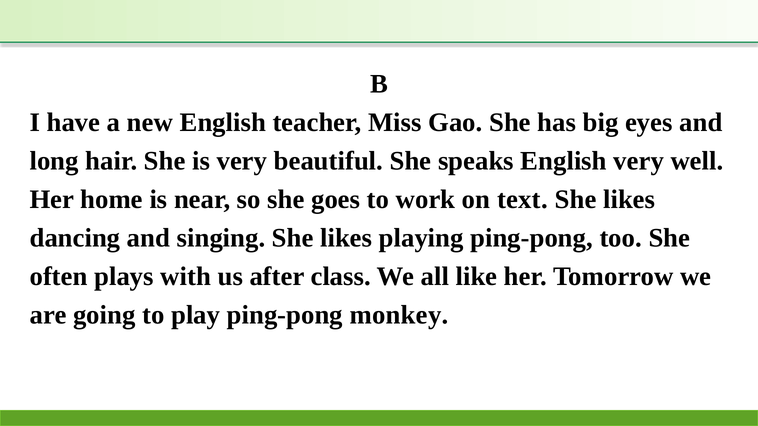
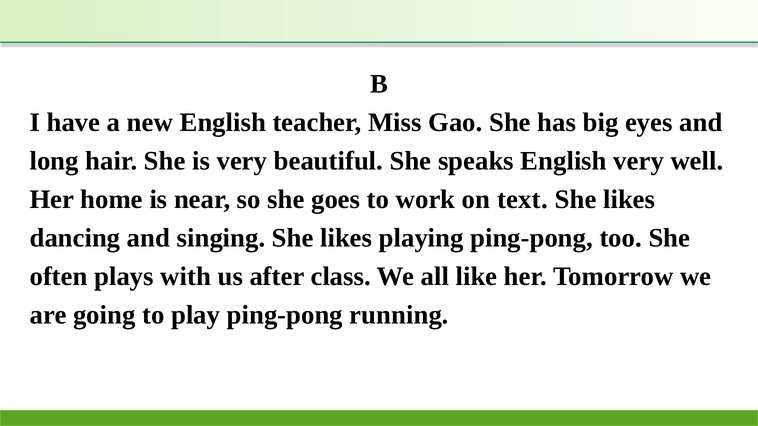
monkey: monkey -> running
